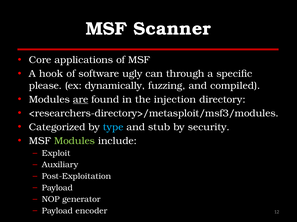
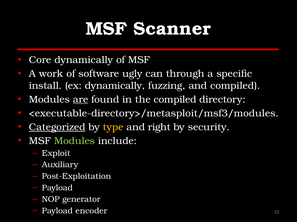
Core applications: applications -> dynamically
hook: hook -> work
please: please -> install
the injection: injection -> compiled
<researchers-directory>/metasploit/msf3/modules: <researchers-directory>/metasploit/msf3/modules -> <executable-directory>/metasploit/msf3/modules
Categorized underline: none -> present
type colour: light blue -> yellow
stub: stub -> right
